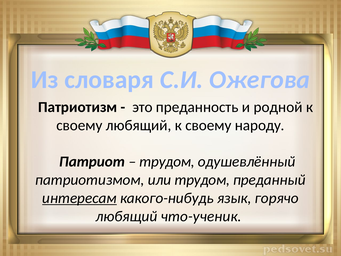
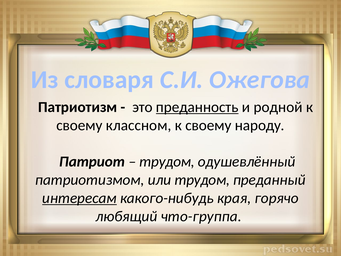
преданность underline: none -> present
своему любящий: любящий -> классном
язык: язык -> края
что-ученик: что-ученик -> что-группа
